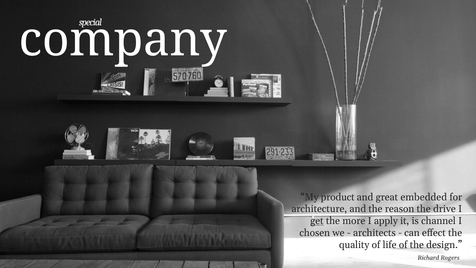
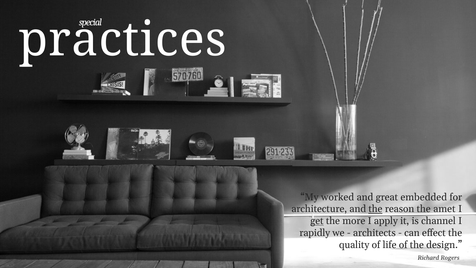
company: company -> practices
product: product -> worked
the at (375, 209) underline: none -> present
drive: drive -> amet
chosen: chosen -> rapidly
